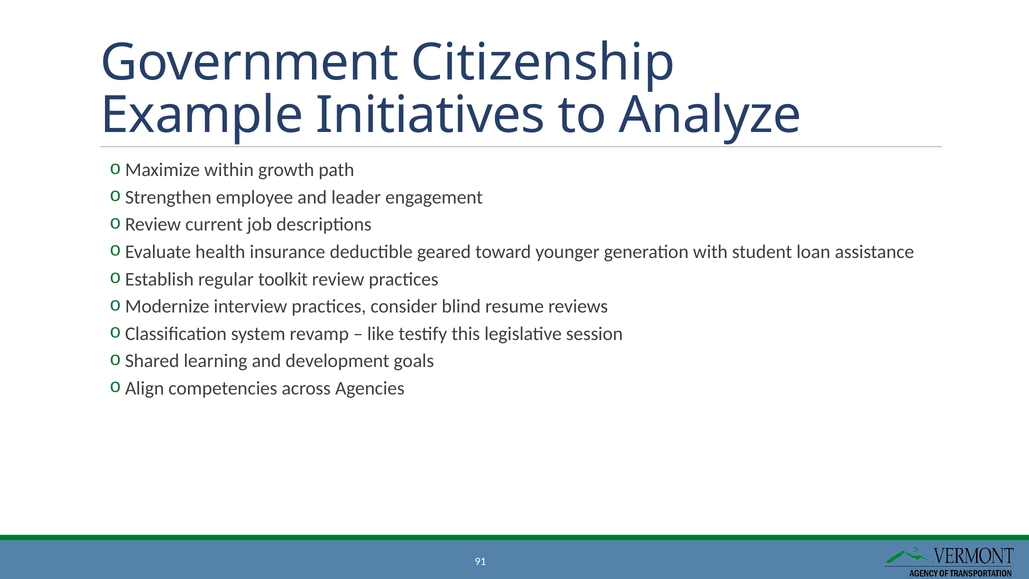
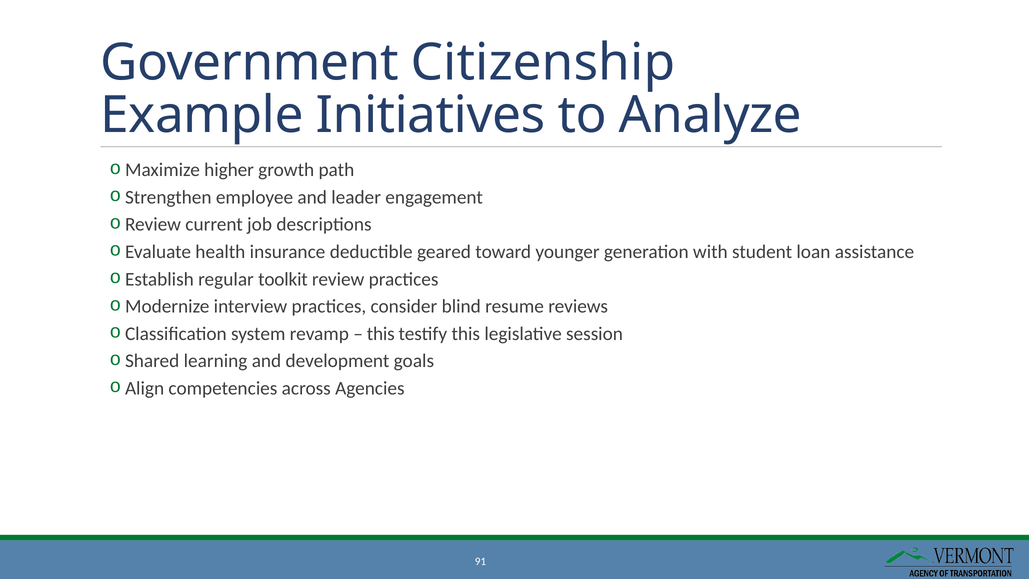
within: within -> higher
like at (381, 334): like -> this
